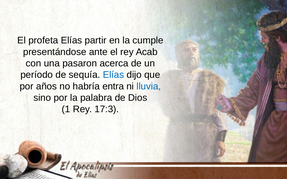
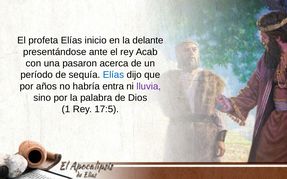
partir: partir -> inicio
cumple: cumple -> delante
lluvia colour: blue -> purple
17:3: 17:3 -> 17:5
